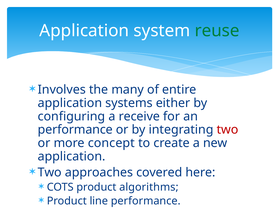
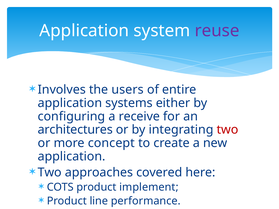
reuse colour: green -> purple
many: many -> users
performance at (75, 130): performance -> architectures
algorithms: algorithms -> implement
